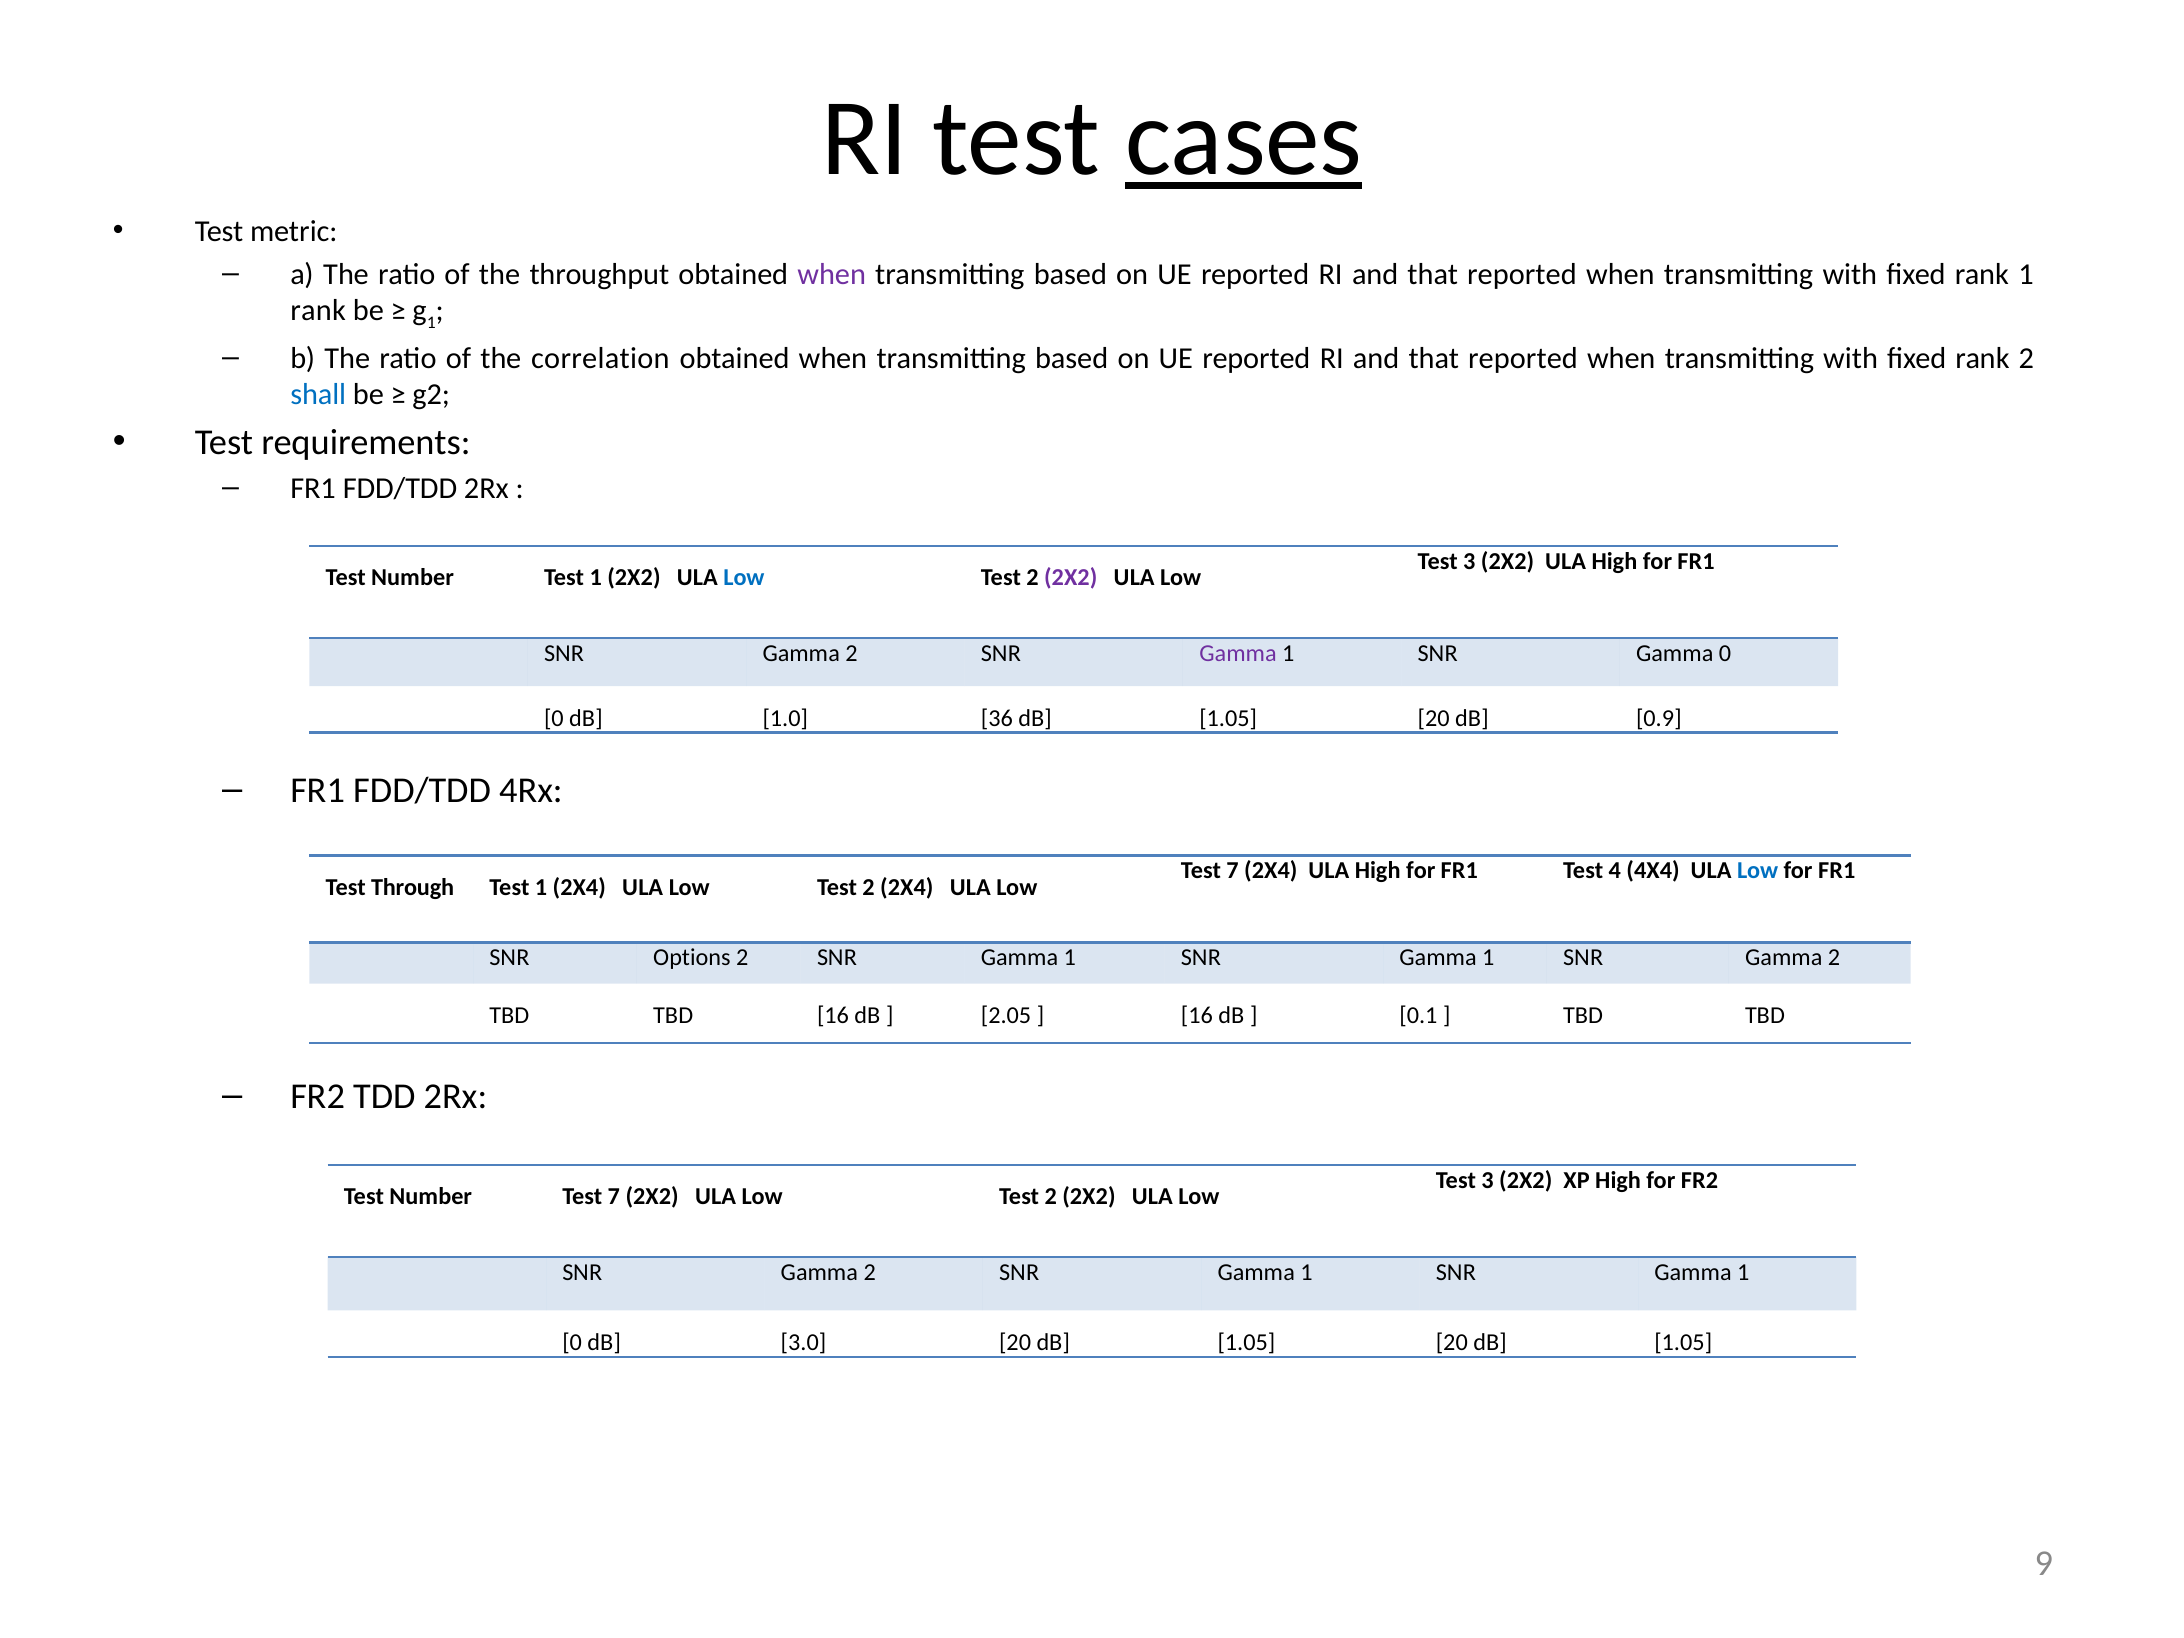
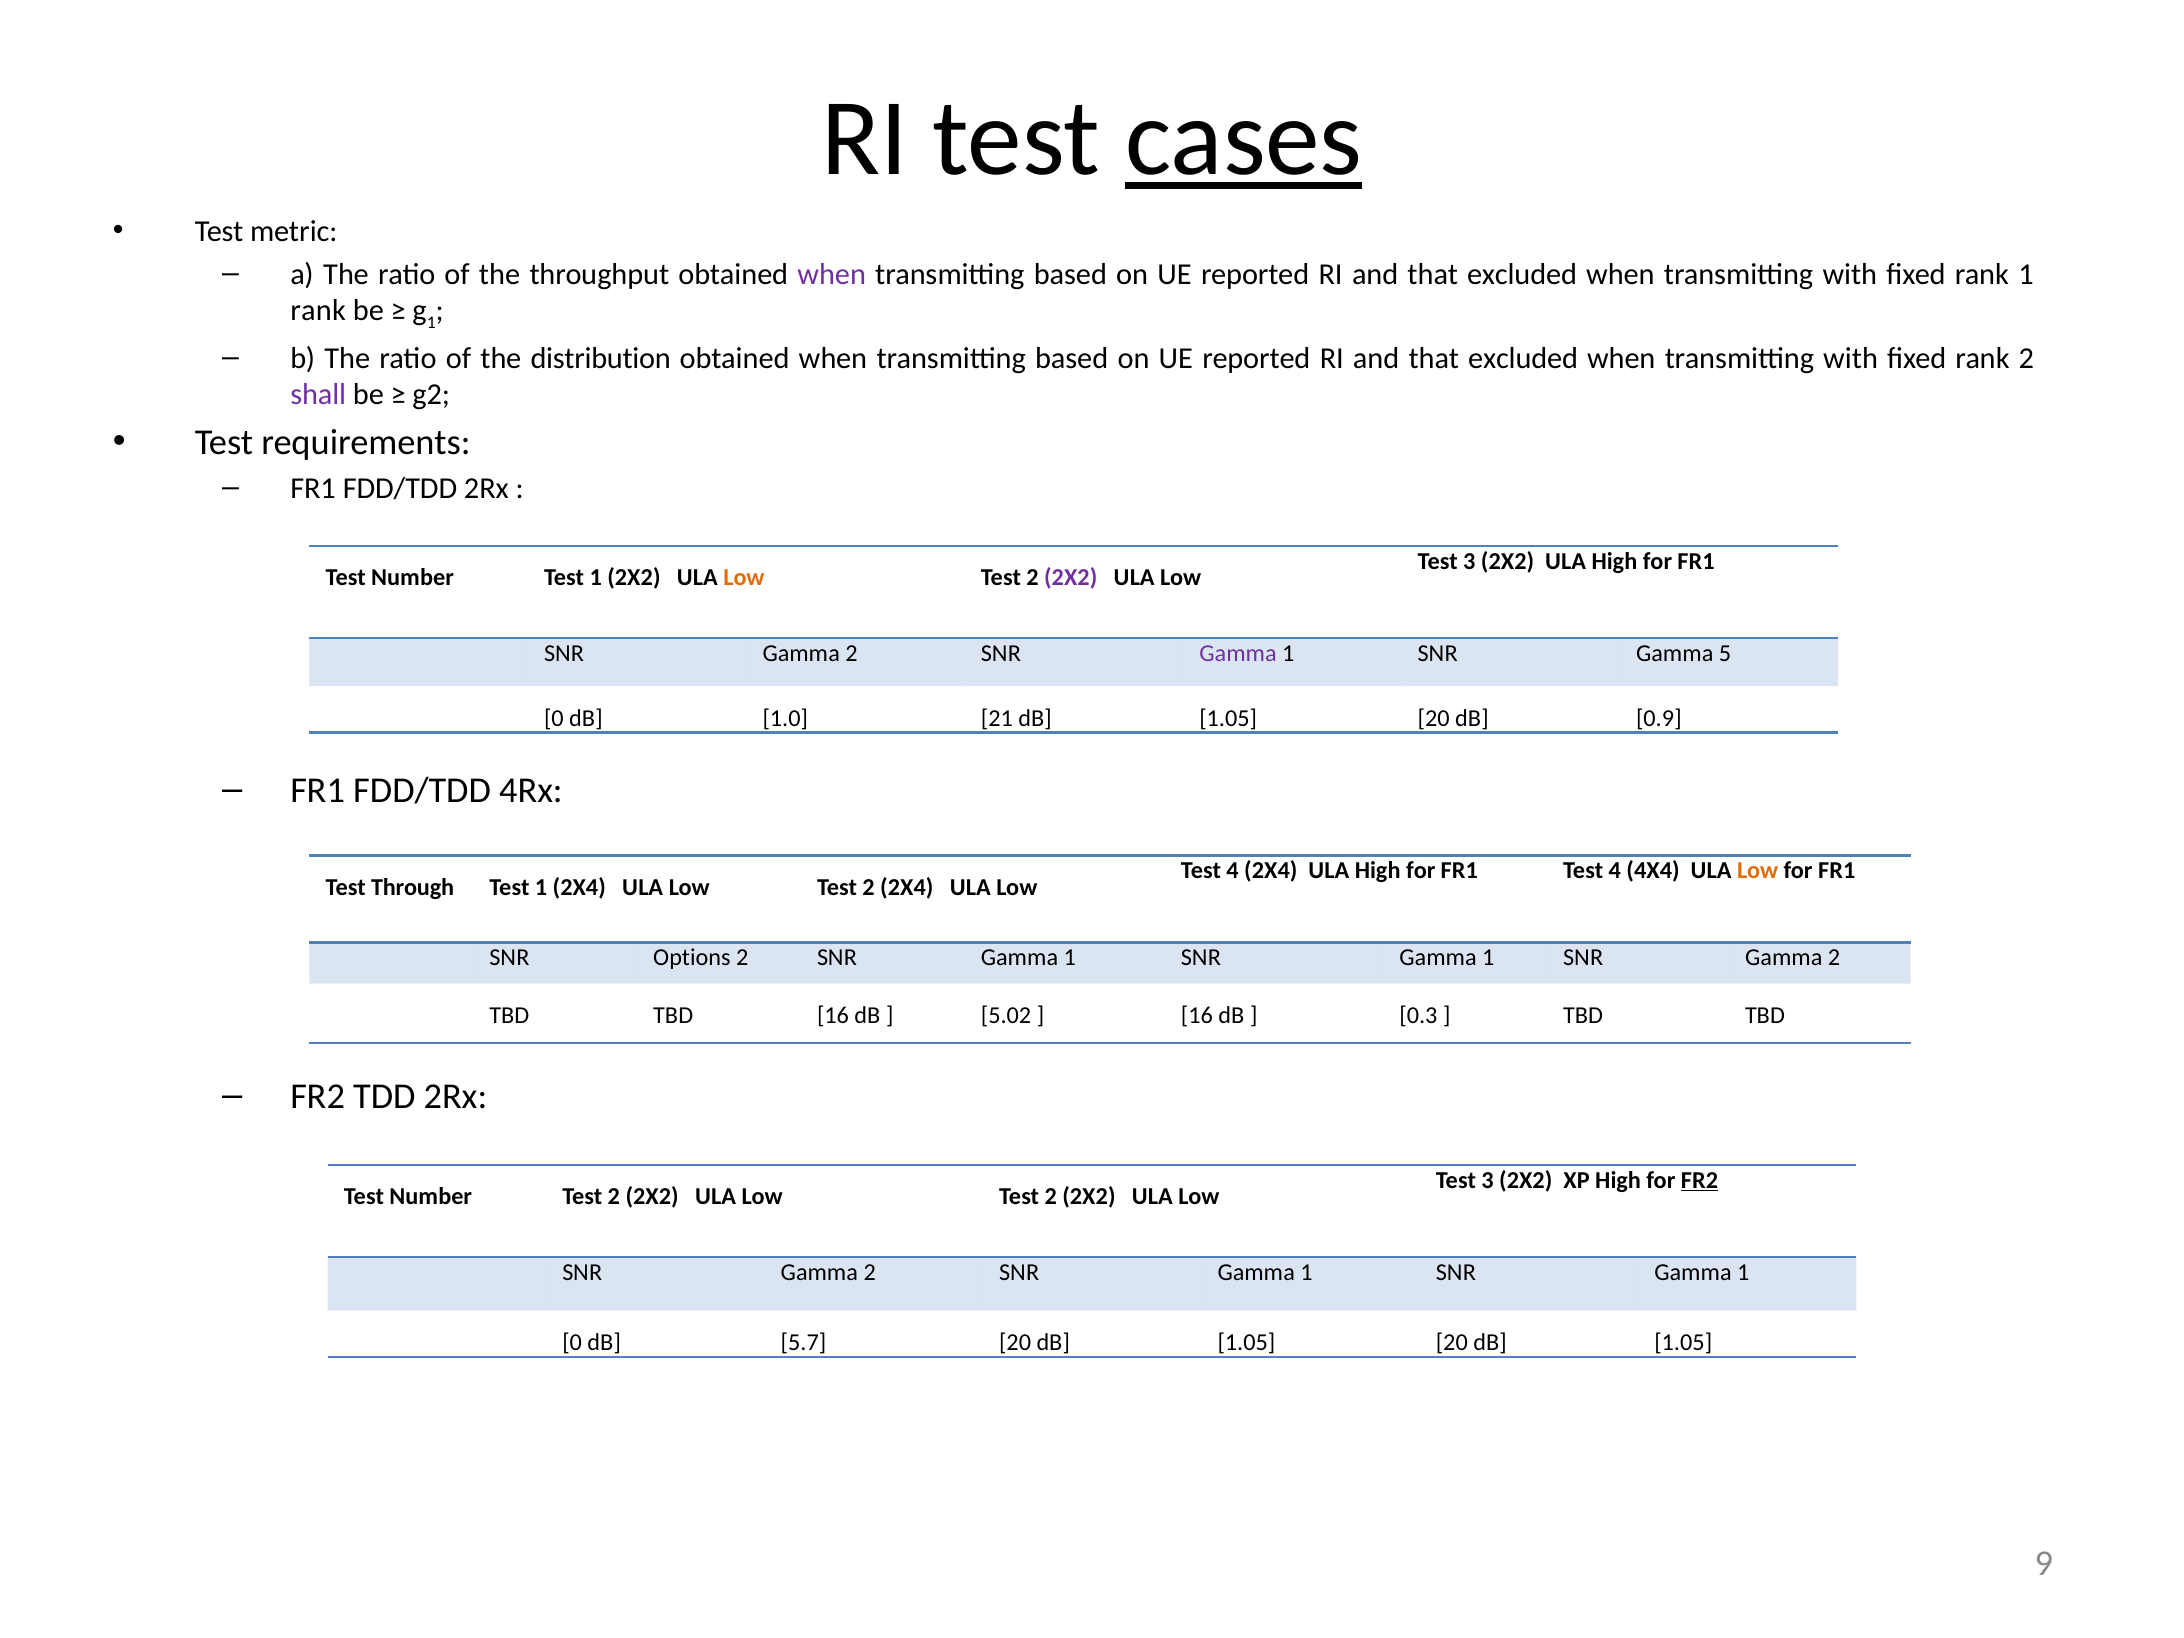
reported at (1522, 274): reported -> excluded
correlation: correlation -> distribution
reported at (1523, 358): reported -> excluded
shall colour: blue -> purple
Low at (744, 578) colour: blue -> orange
Gamma 0: 0 -> 5
36: 36 -> 21
7 at (1233, 871): 7 -> 4
Low at (1758, 871) colour: blue -> orange
2.05: 2.05 -> 5.02
0.1: 0.1 -> 0.3
FR2 at (1700, 1180) underline: none -> present
Number Test 7: 7 -> 2
3.0: 3.0 -> 5.7
